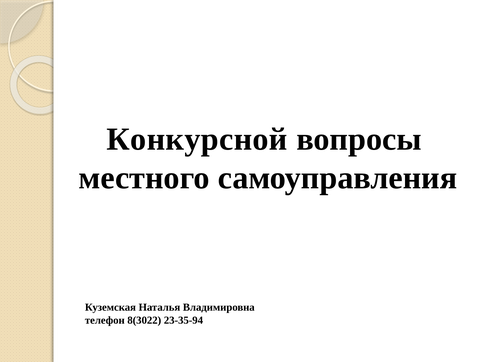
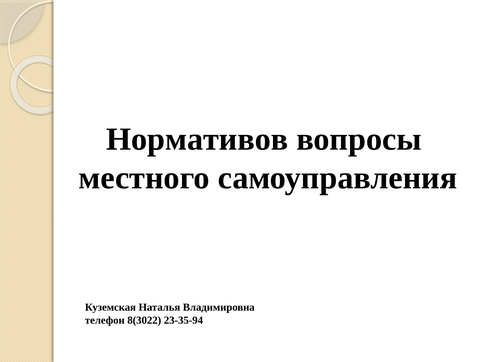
Конкурсной: Конкурсной -> Нормативов
